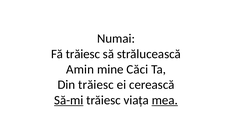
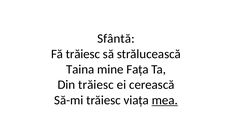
Numai: Numai -> Sfântă
Amin: Amin -> Taina
Căci: Căci -> Fața
Să-mi underline: present -> none
